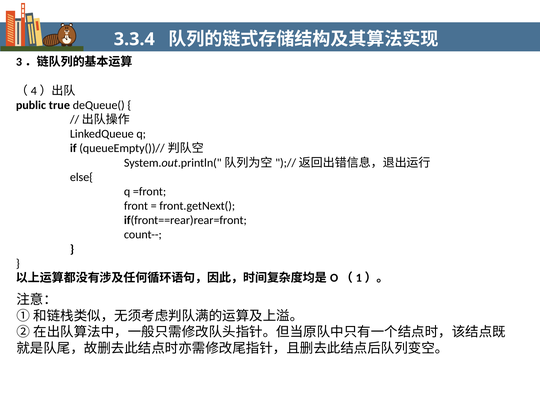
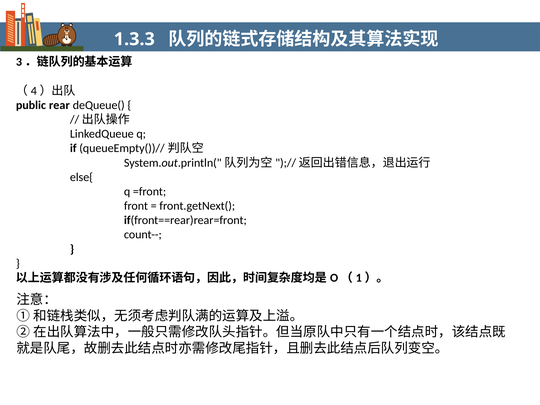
3.3.4: 3.3.4 -> 1.3.3
true: true -> rear
